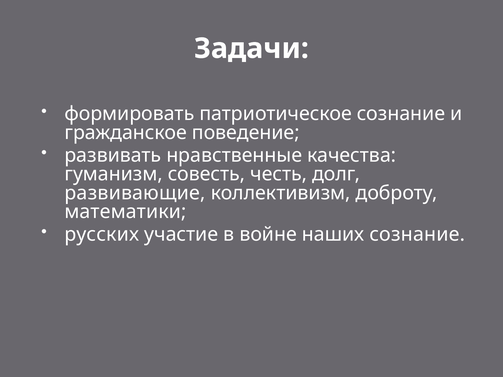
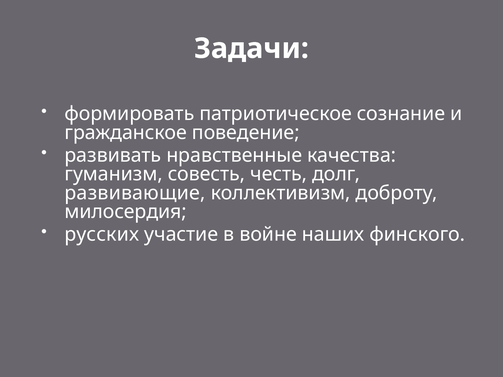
математики: математики -> милосердия
наших сознание: сознание -> финского
